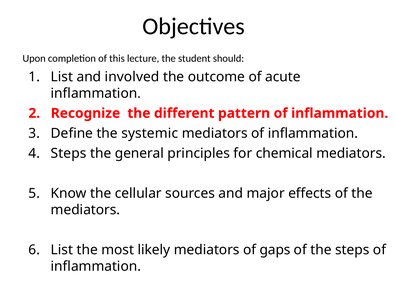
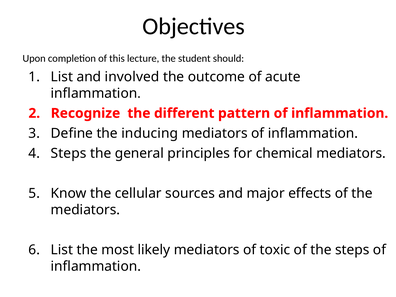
systemic: systemic -> inducing
gaps: gaps -> toxic
